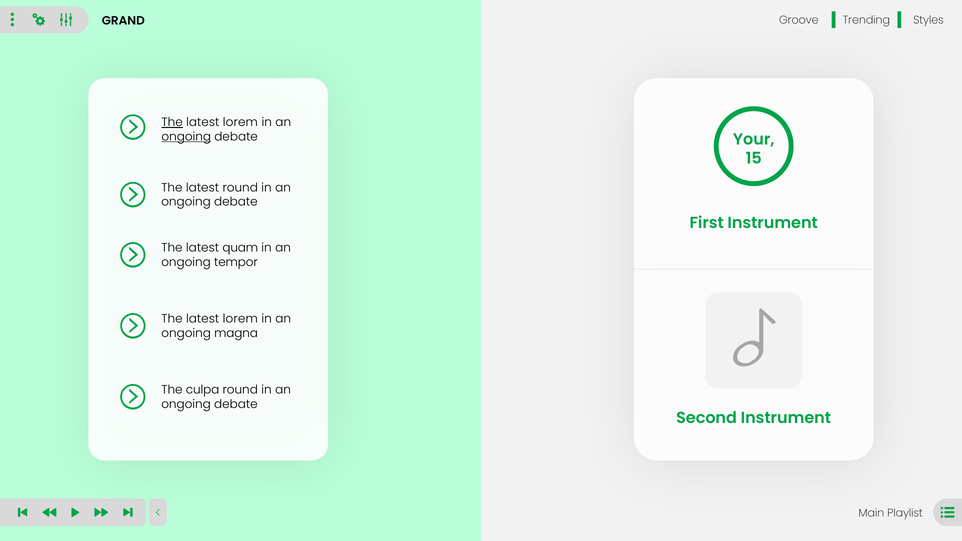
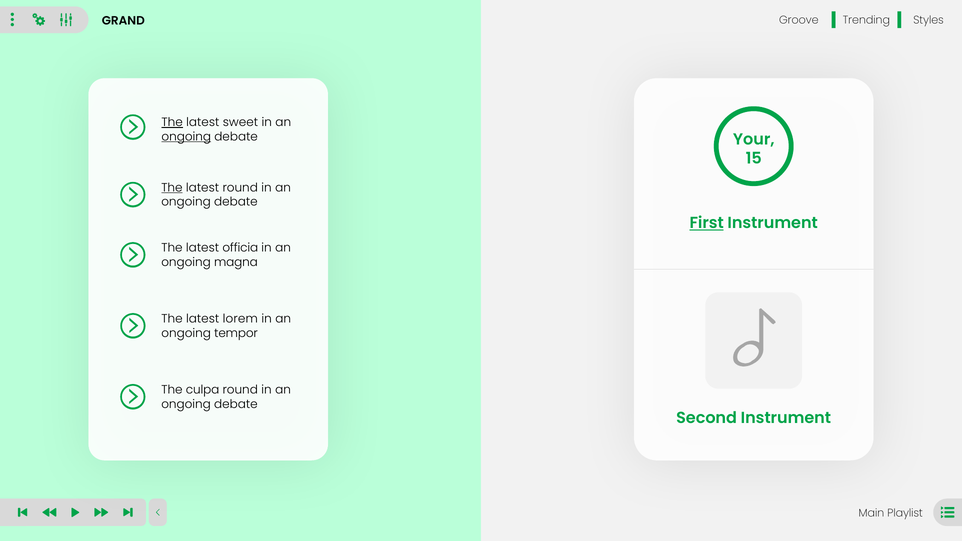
lorem at (240, 122): lorem -> sweet
The at (172, 188) underline: none -> present
First underline: none -> present
quam: quam -> officia
tempor: tempor -> magna
magna: magna -> tempor
